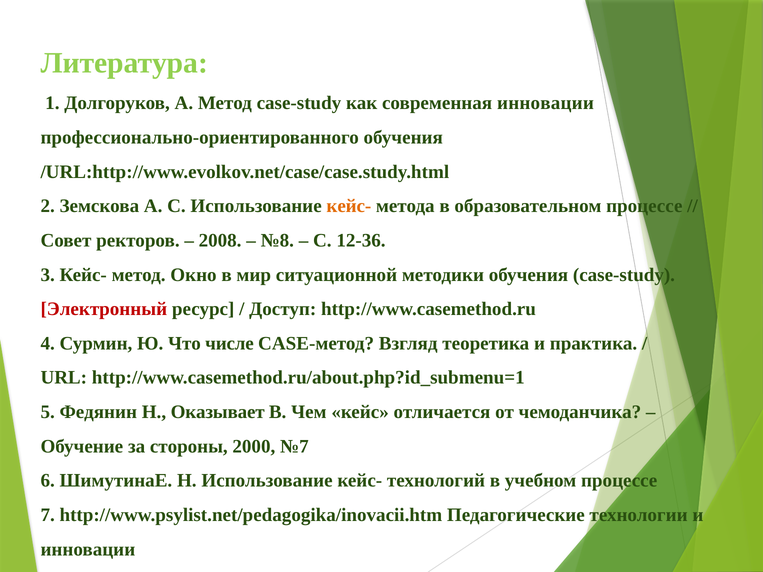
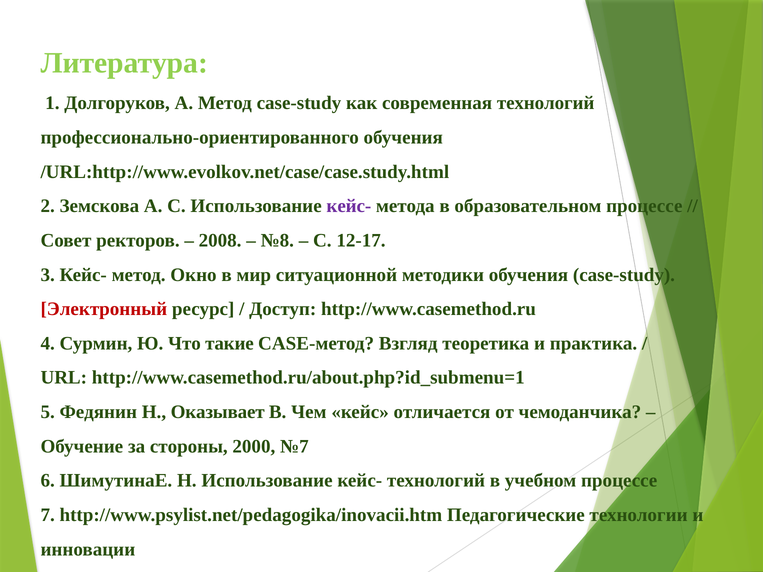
современная инновации: инновации -> технологий
кейс- at (349, 206) colour: orange -> purple
12-36: 12-36 -> 12-17
числе: числе -> такие
